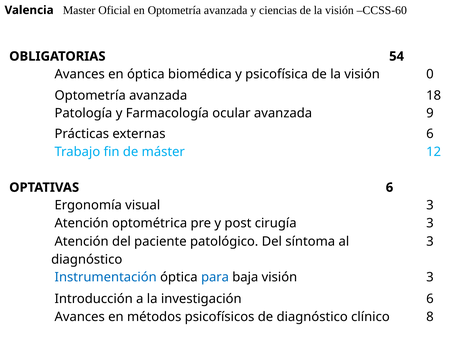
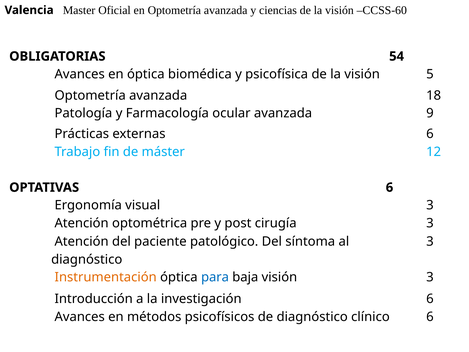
0: 0 -> 5
Instrumentación colour: blue -> orange
clínico 8: 8 -> 6
